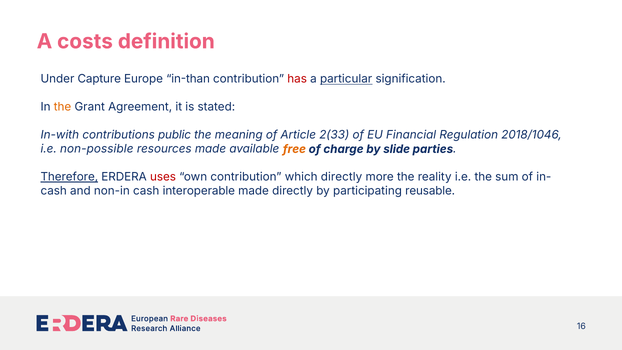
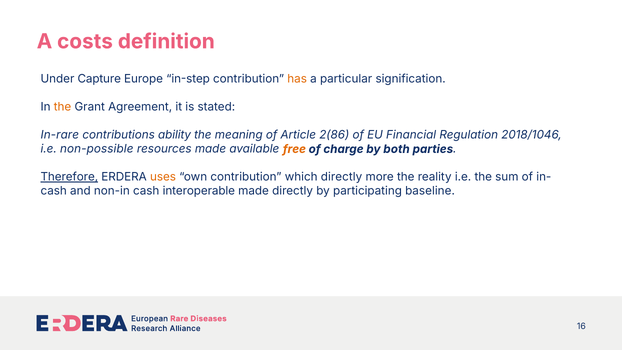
in-than: in-than -> in-step
has colour: red -> orange
particular underline: present -> none
In-with: In-with -> In-rare
public: public -> ability
2(33: 2(33 -> 2(86
slide: slide -> both
uses colour: red -> orange
reusable: reusable -> baseline
